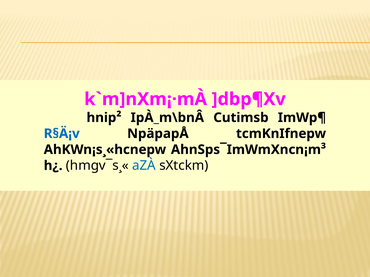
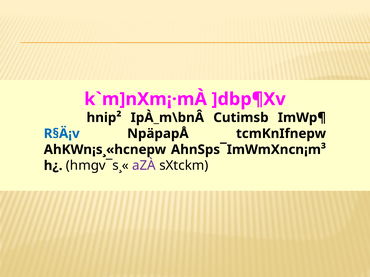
aZÀ colour: blue -> purple
